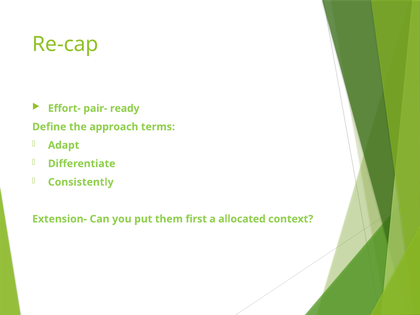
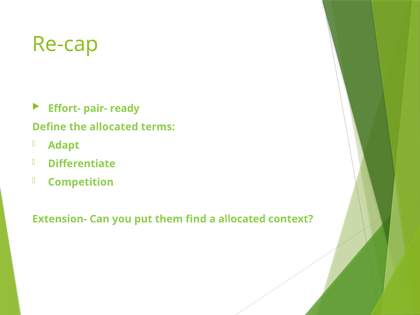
the approach: approach -> allocated
Consistently: Consistently -> Competition
first: first -> find
